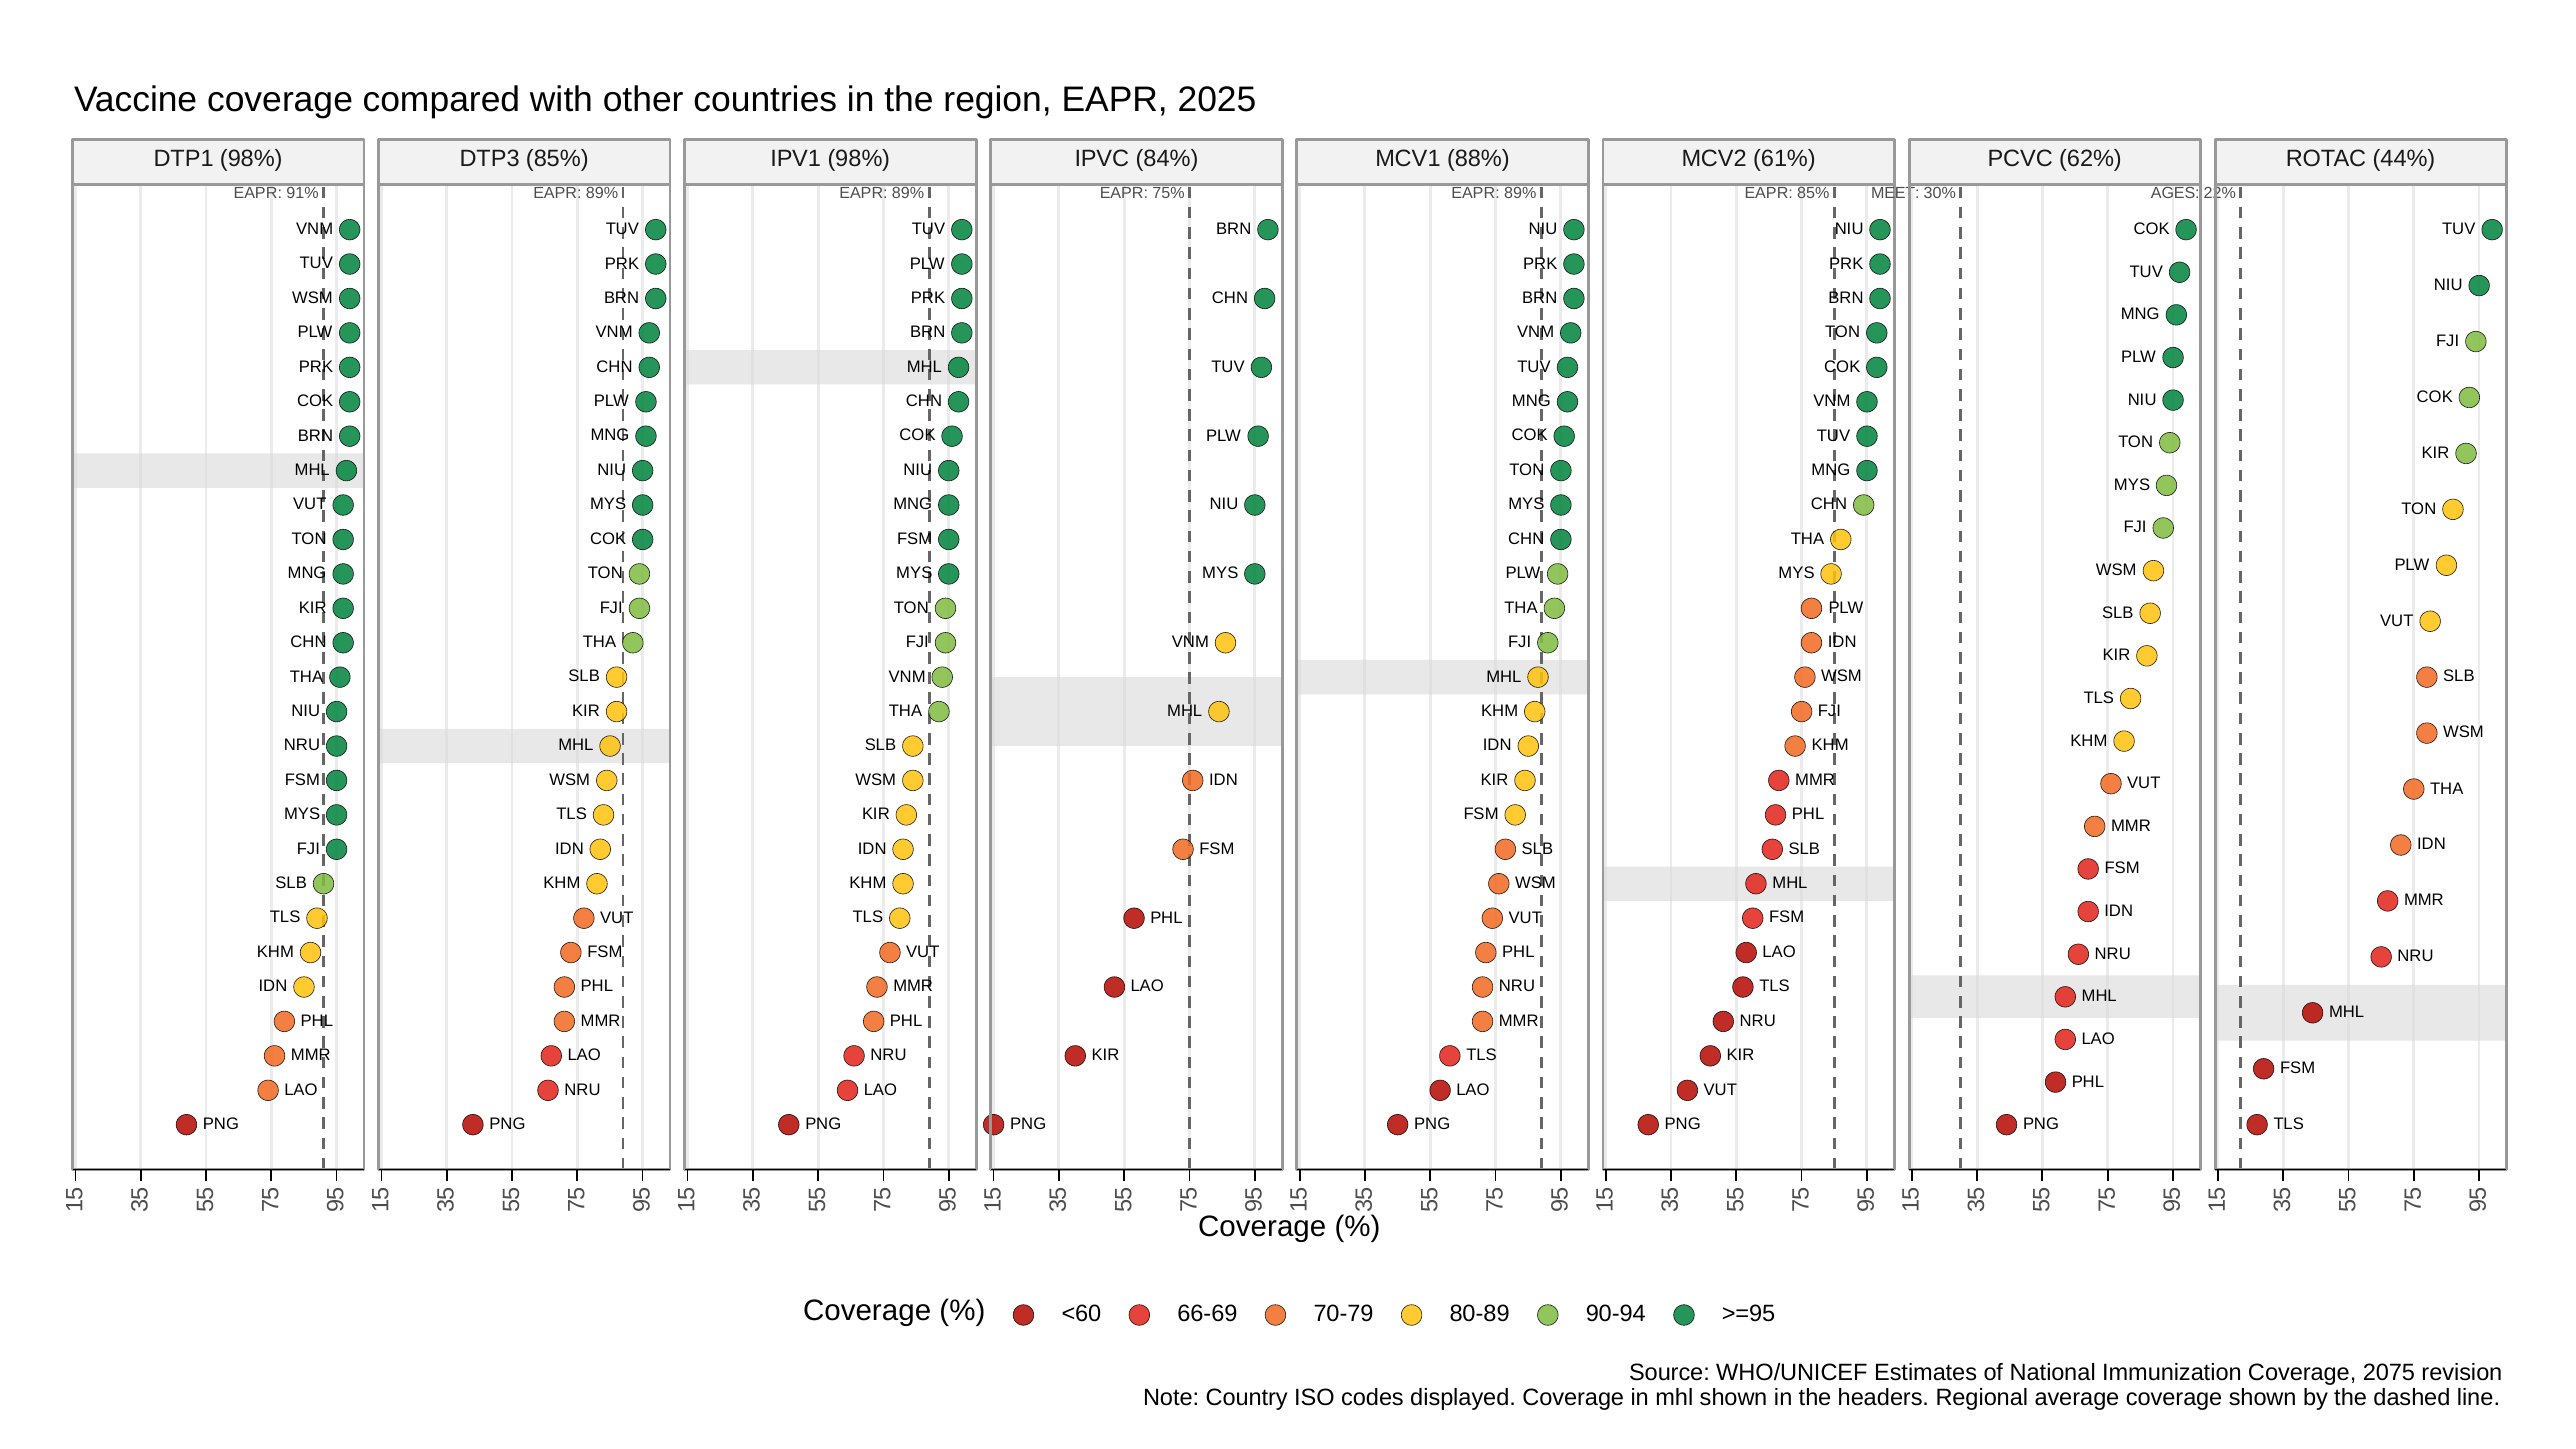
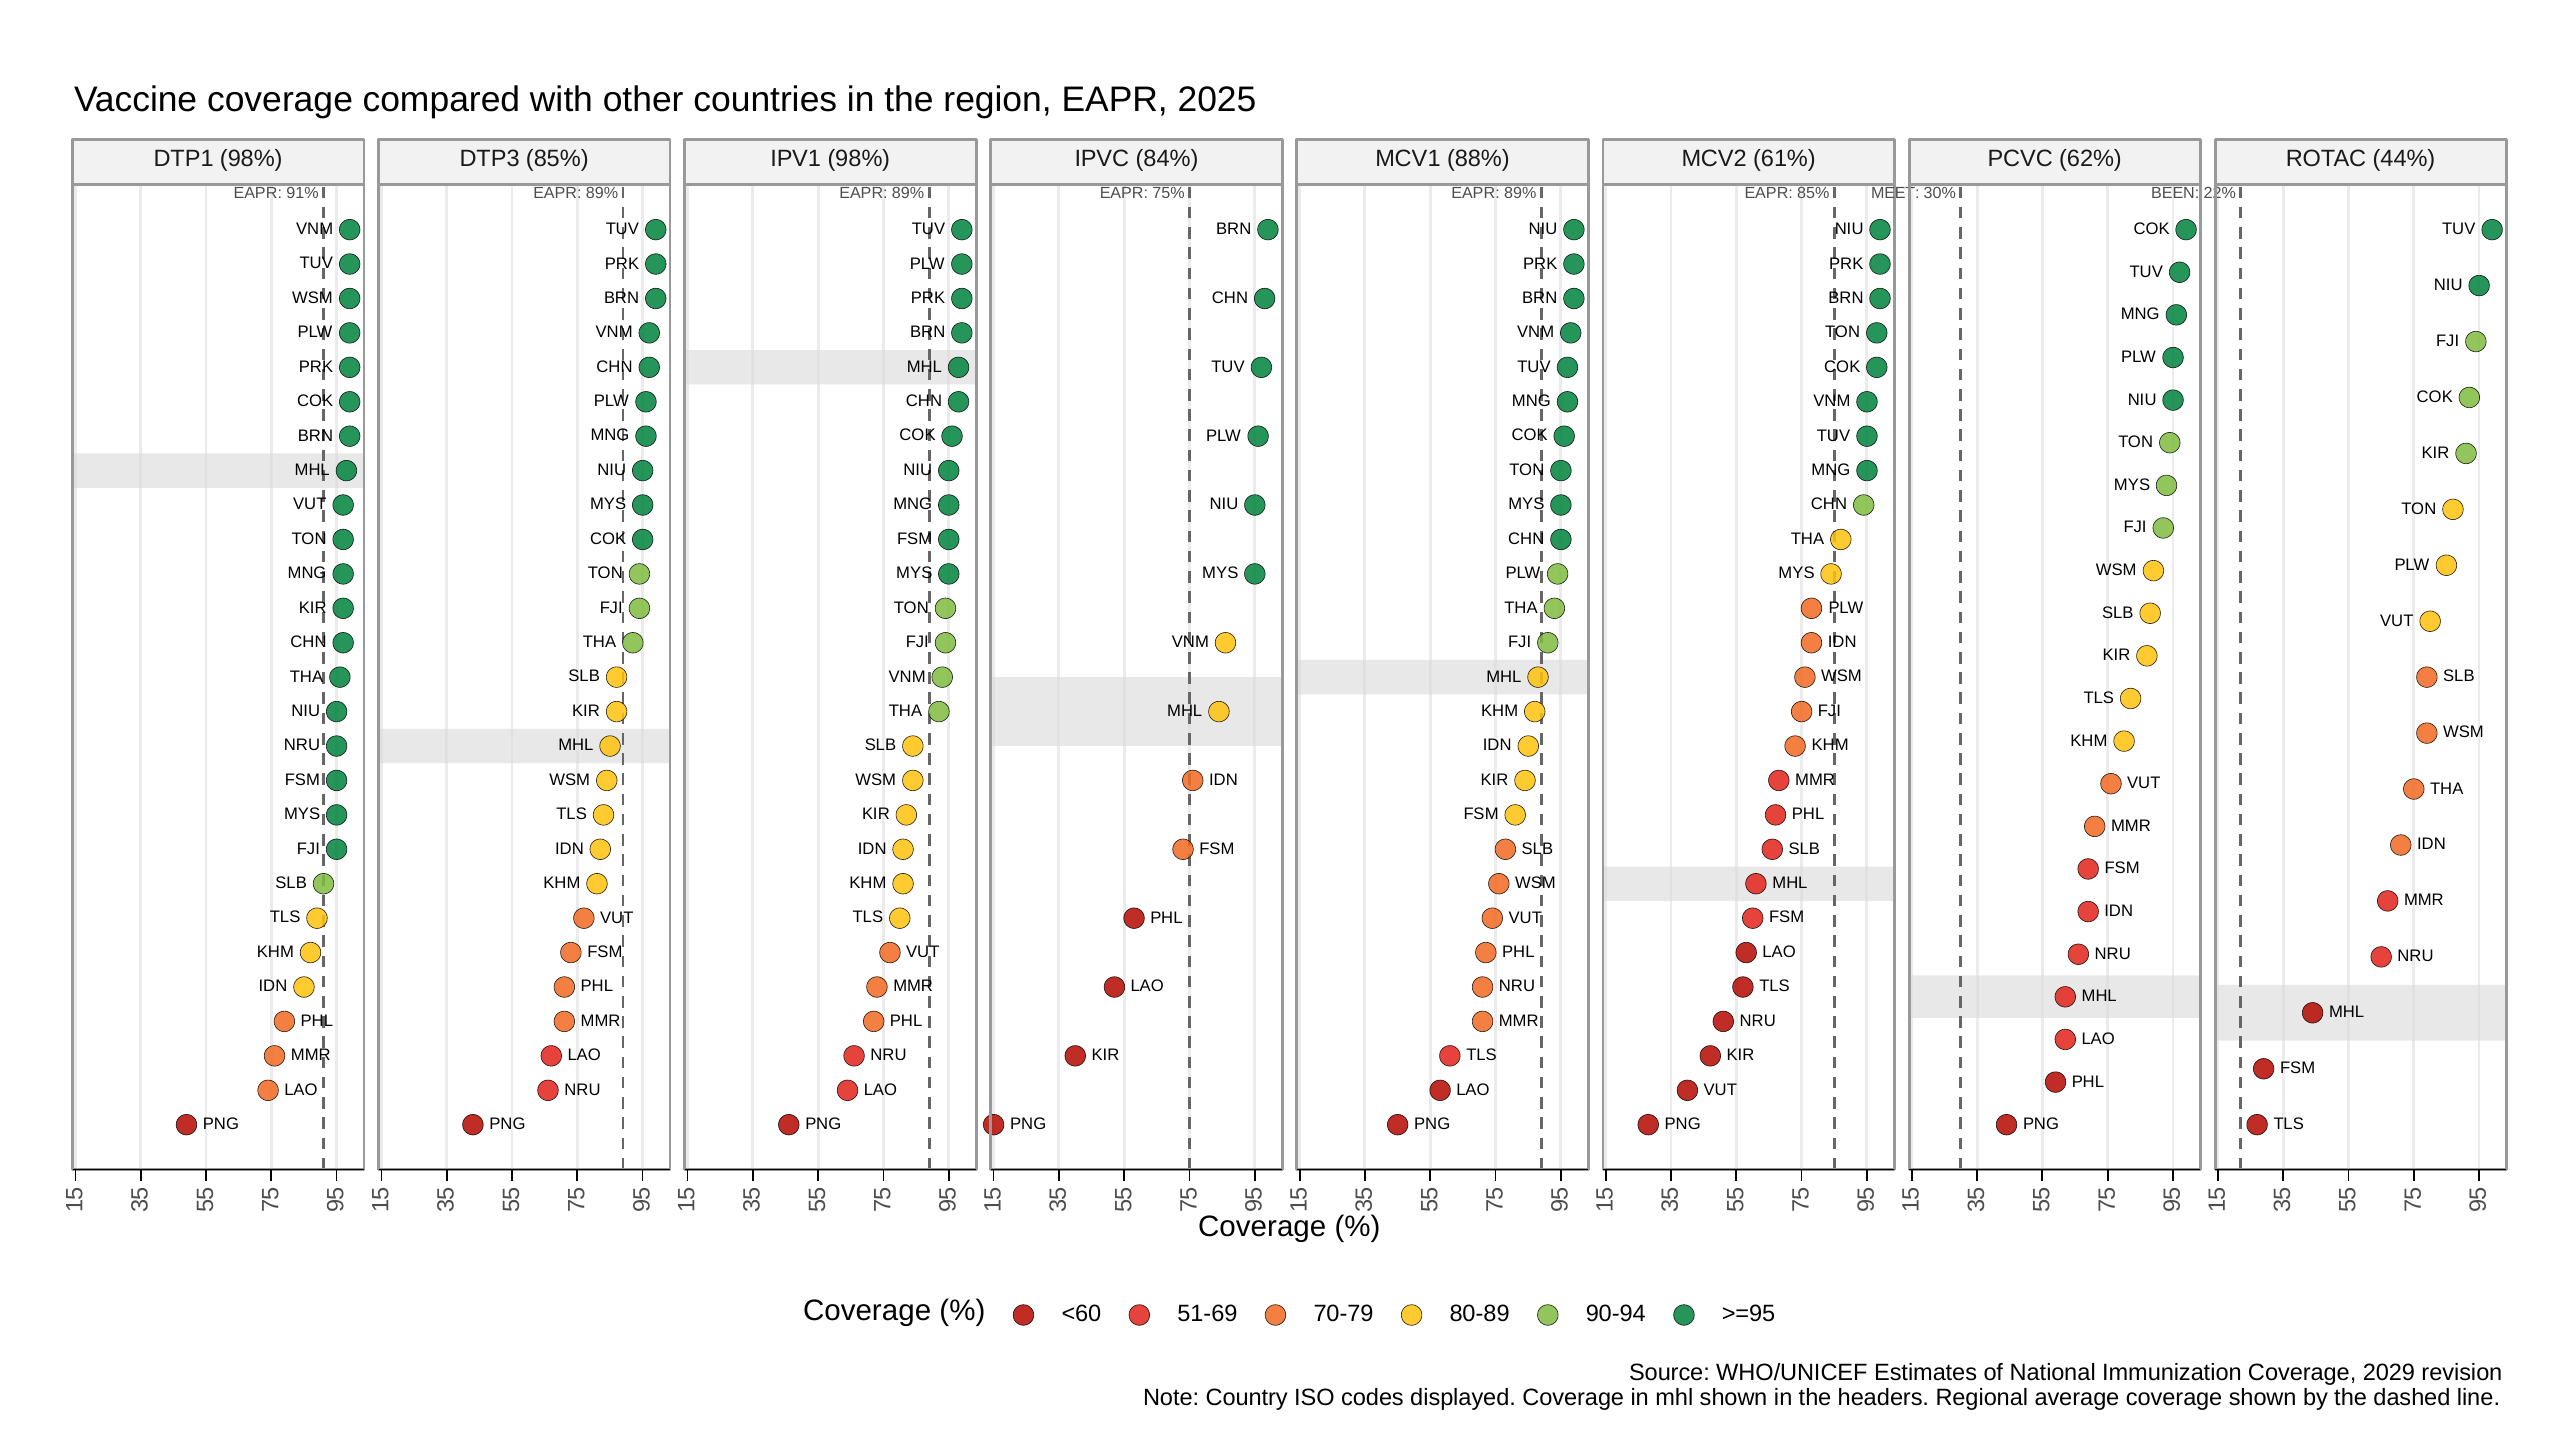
AGES: AGES -> BEEN
66-69: 66-69 -> 51-69
2075: 2075 -> 2029
